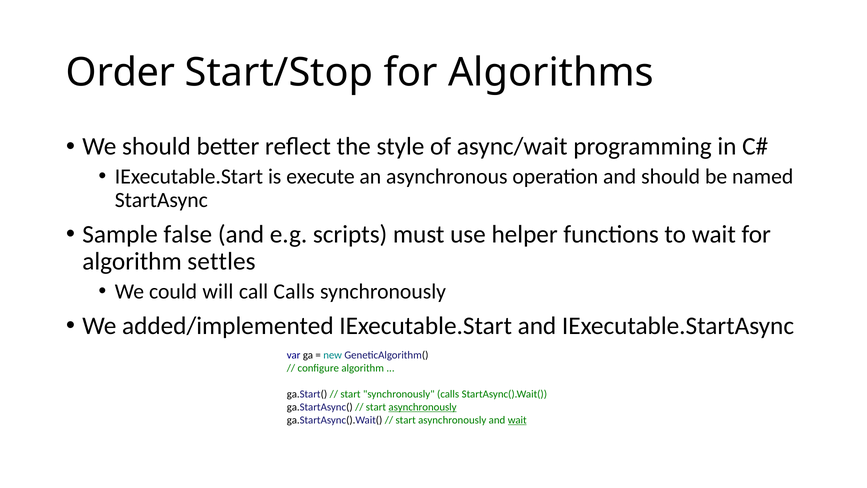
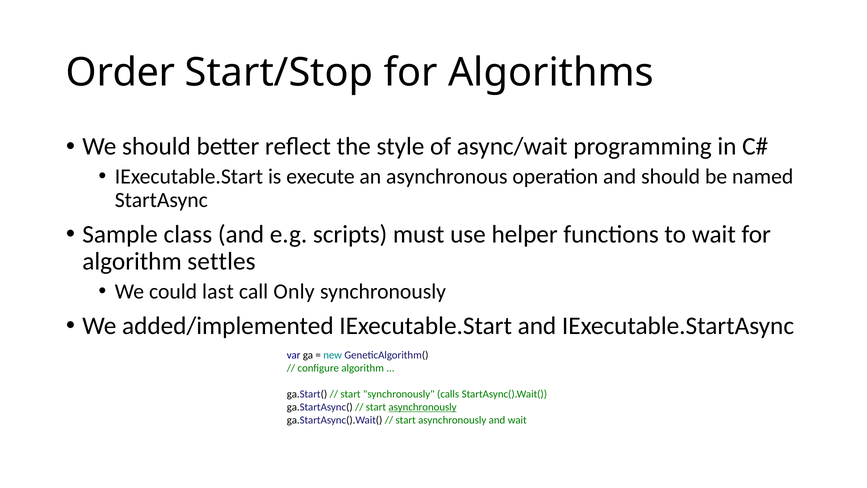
false: false -> class
will: will -> last
call Calls: Calls -> Only
wait at (517, 420) underline: present -> none
